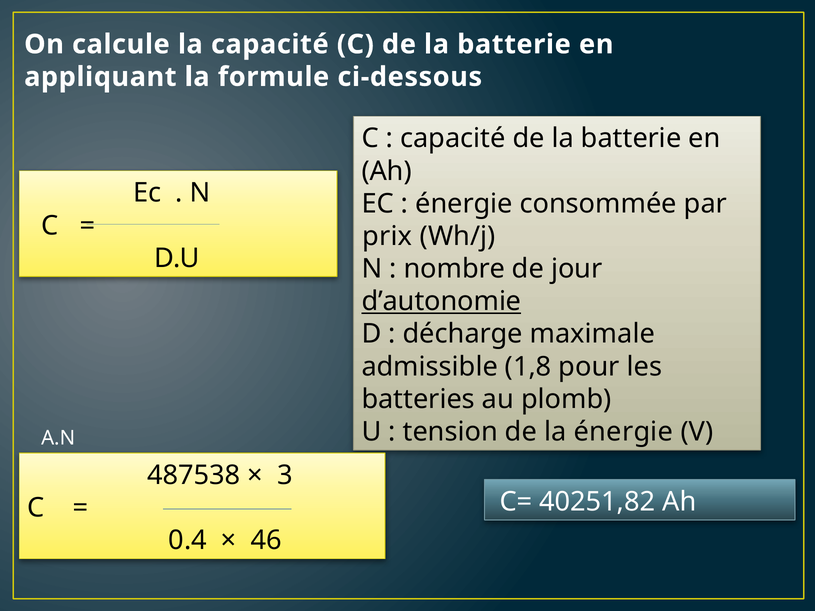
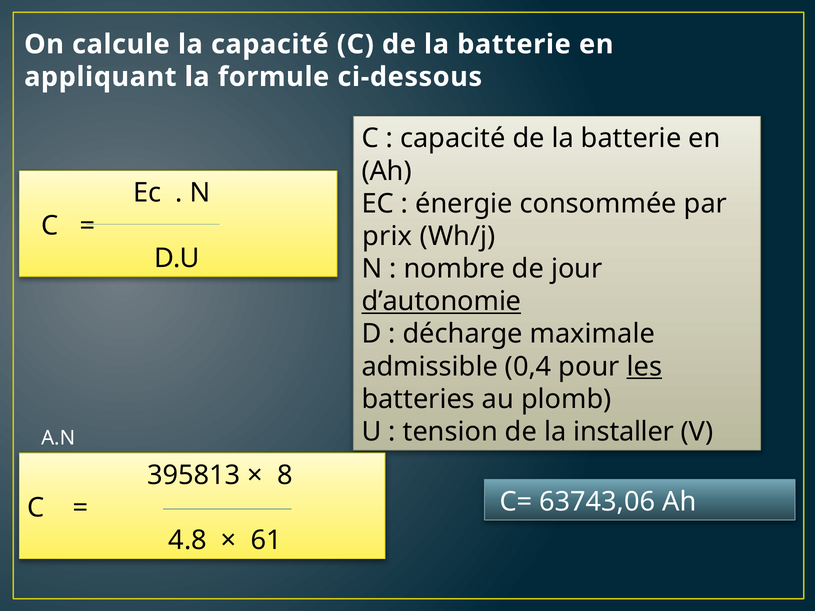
1,8: 1,8 -> 0,4
les underline: none -> present
la énergie: énergie -> installer
487538: 487538 -> 395813
3: 3 -> 8
40251,82: 40251,82 -> 63743,06
0.4: 0.4 -> 4.8
46: 46 -> 61
